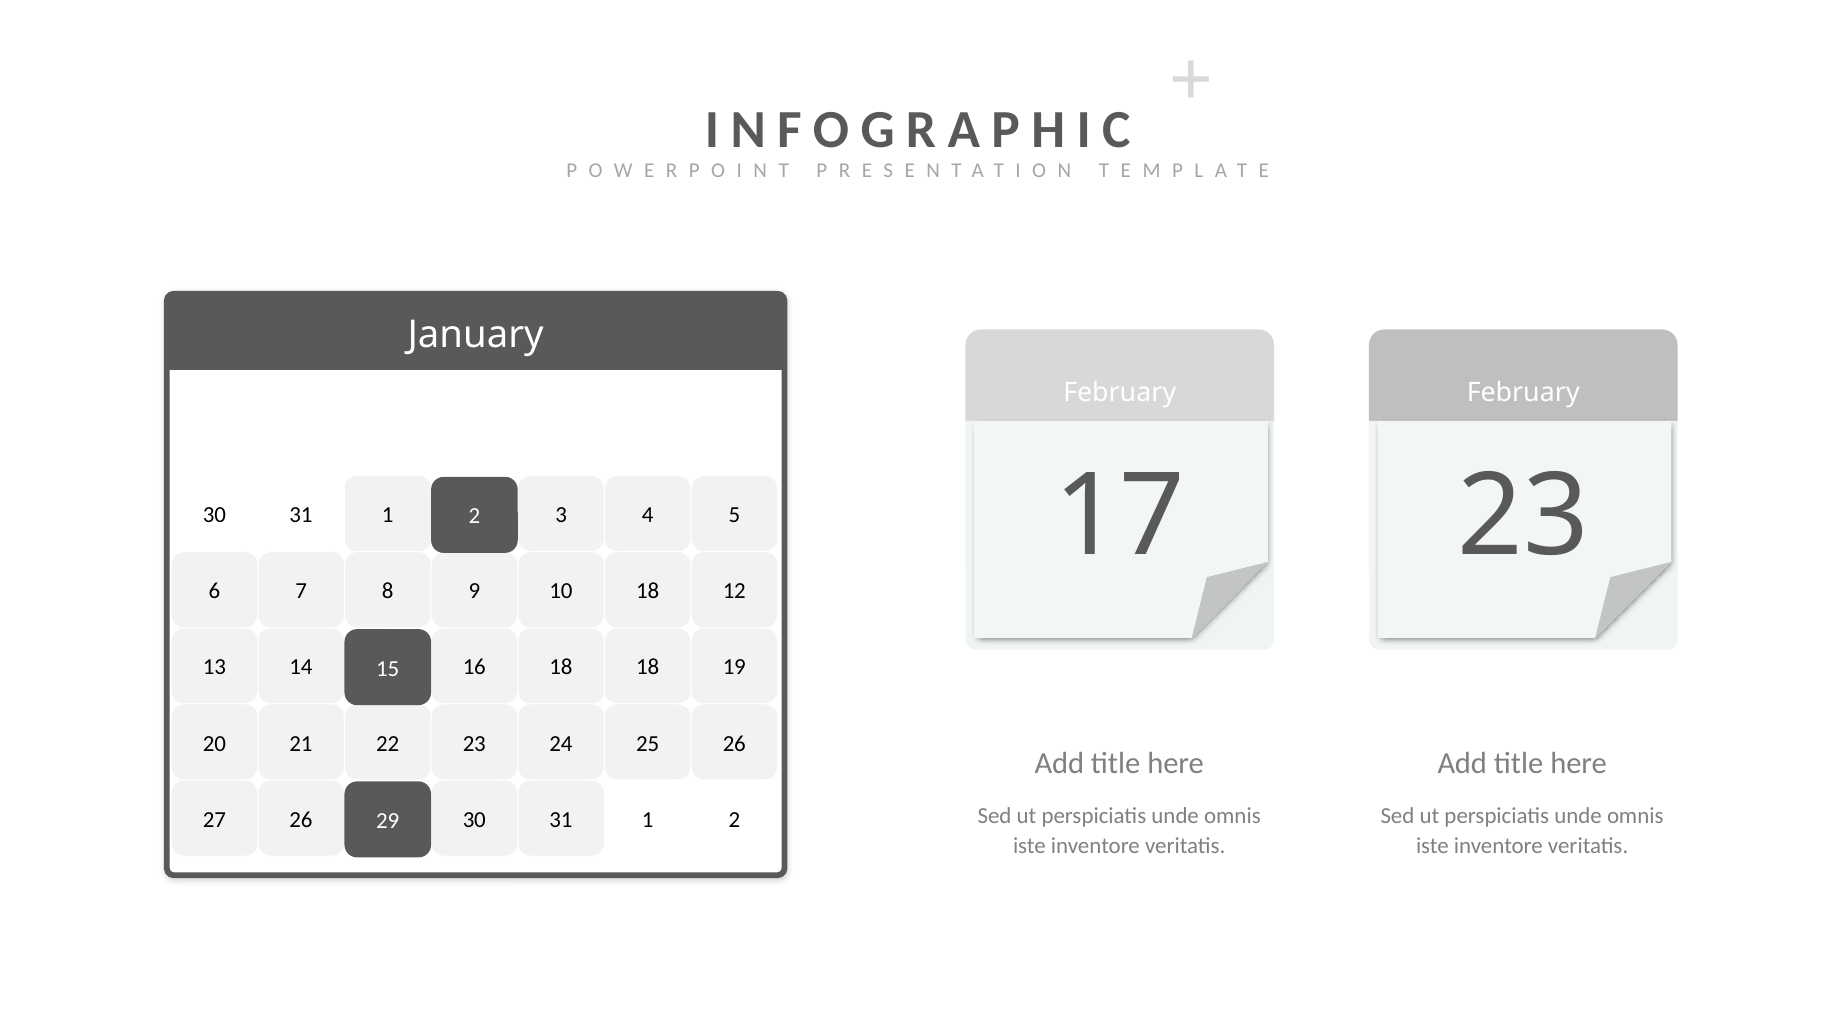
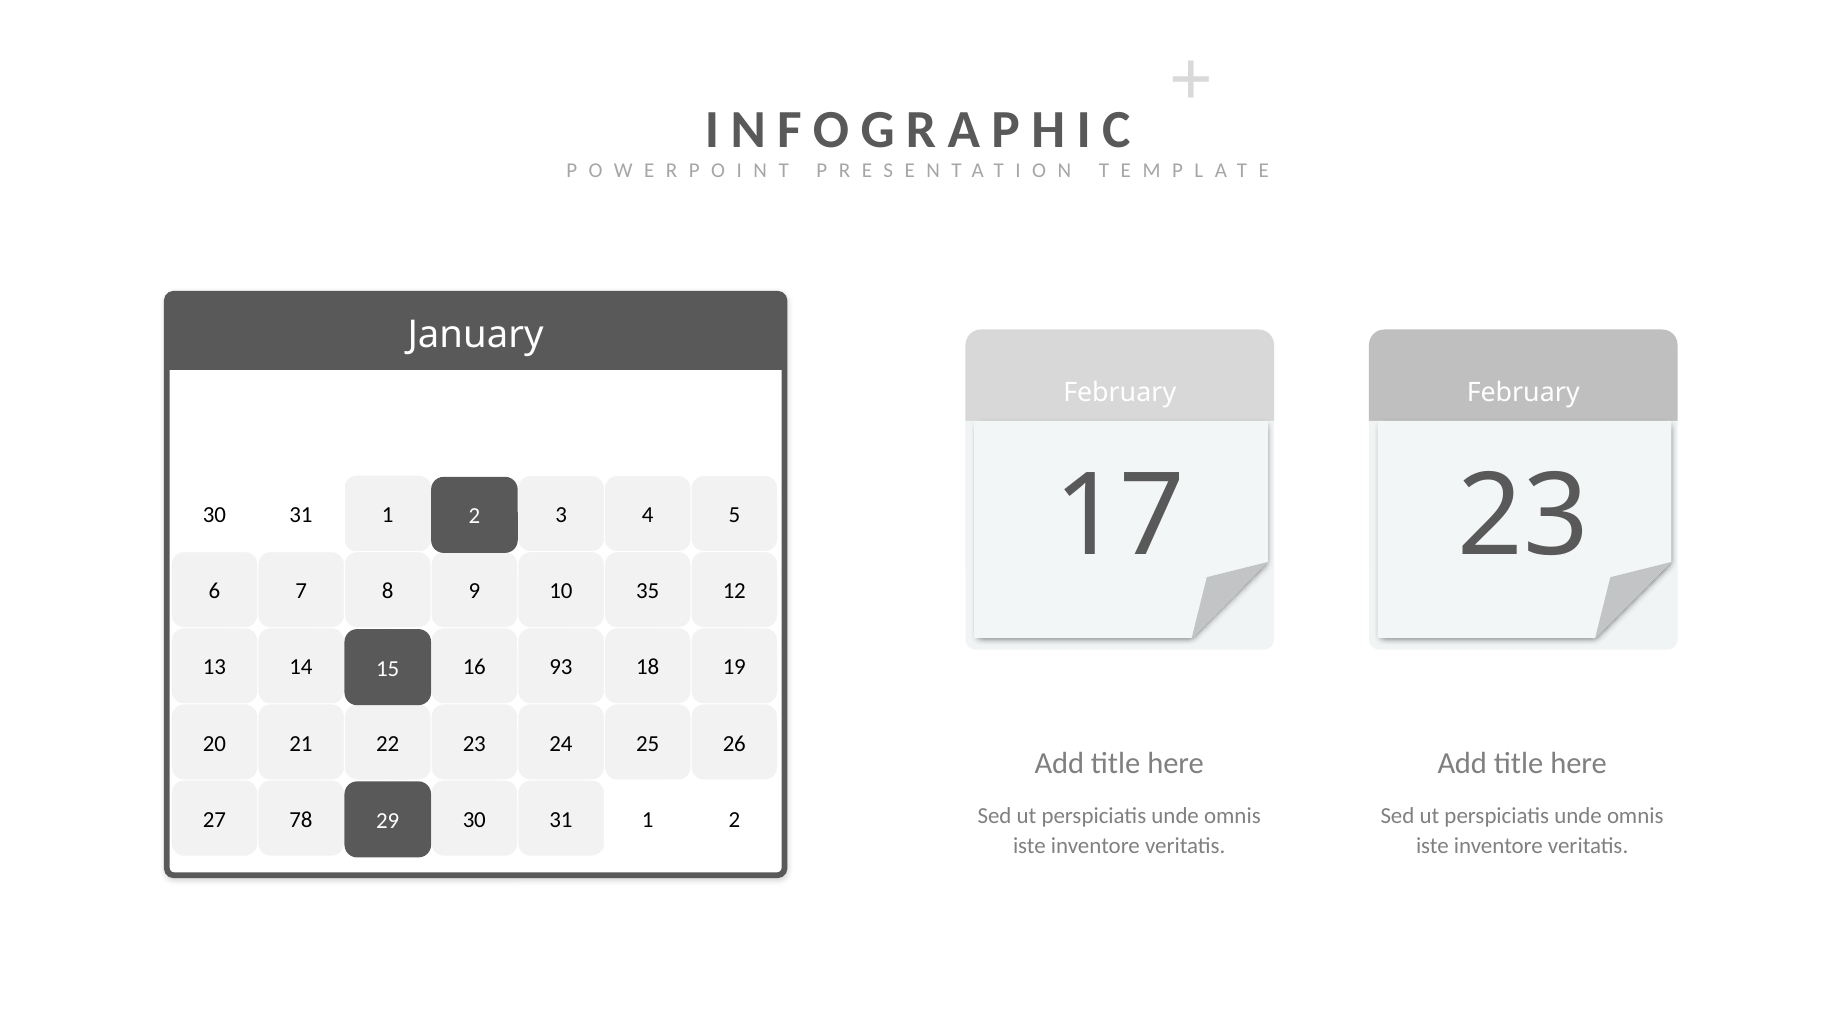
10 18: 18 -> 35
16 18: 18 -> 93
27 26: 26 -> 78
